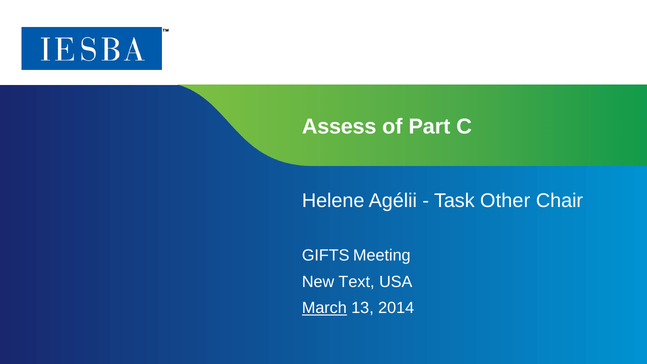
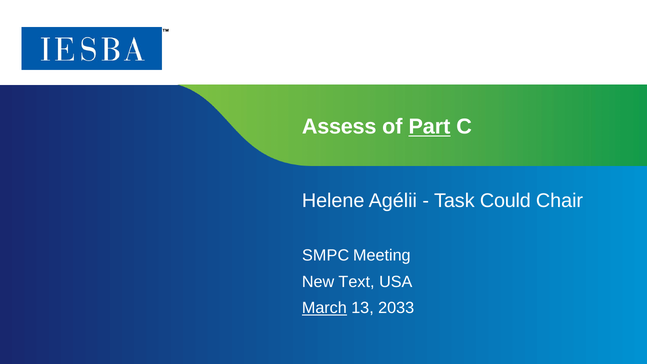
Part underline: none -> present
Other: Other -> Could
GIFTS: GIFTS -> SMPC
2014: 2014 -> 2033
